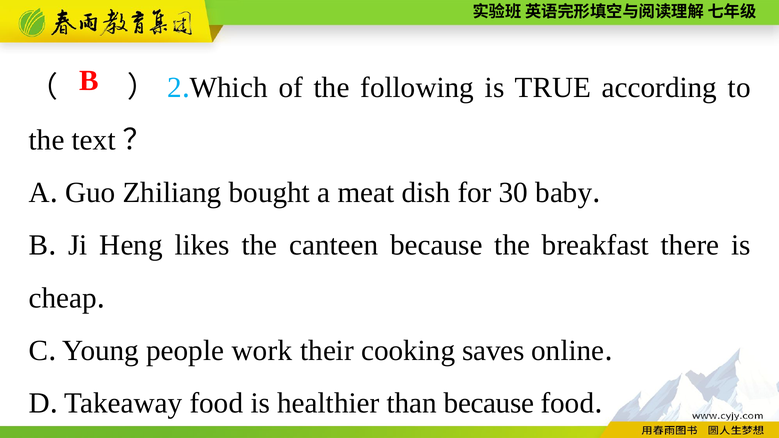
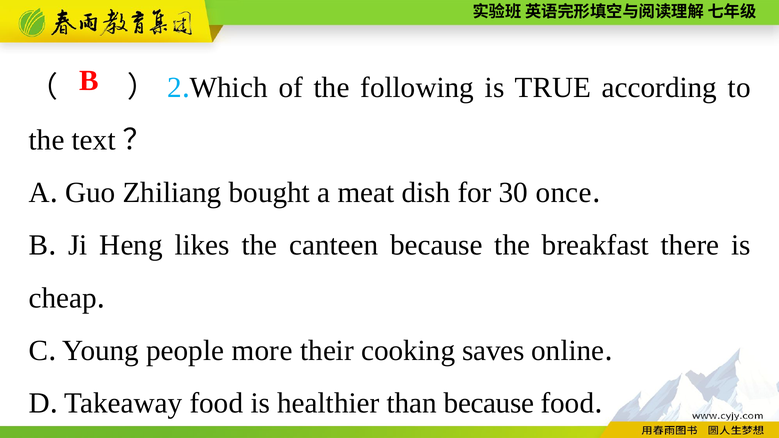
baby: baby -> once
work: work -> more
